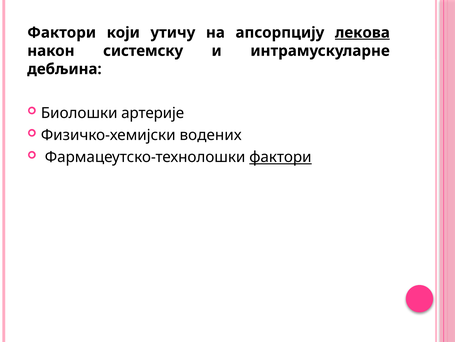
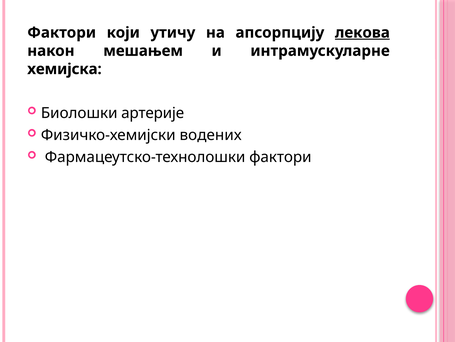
системску: системску -> мешањем
дебљина: дебљина -> хемијска
фактори at (280, 157) underline: present -> none
